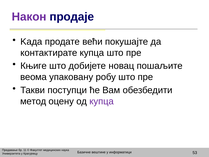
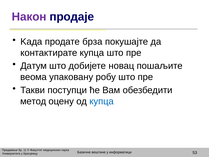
већи: већи -> брза
Књиге: Књиге -> Датум
купца at (102, 101) colour: purple -> blue
